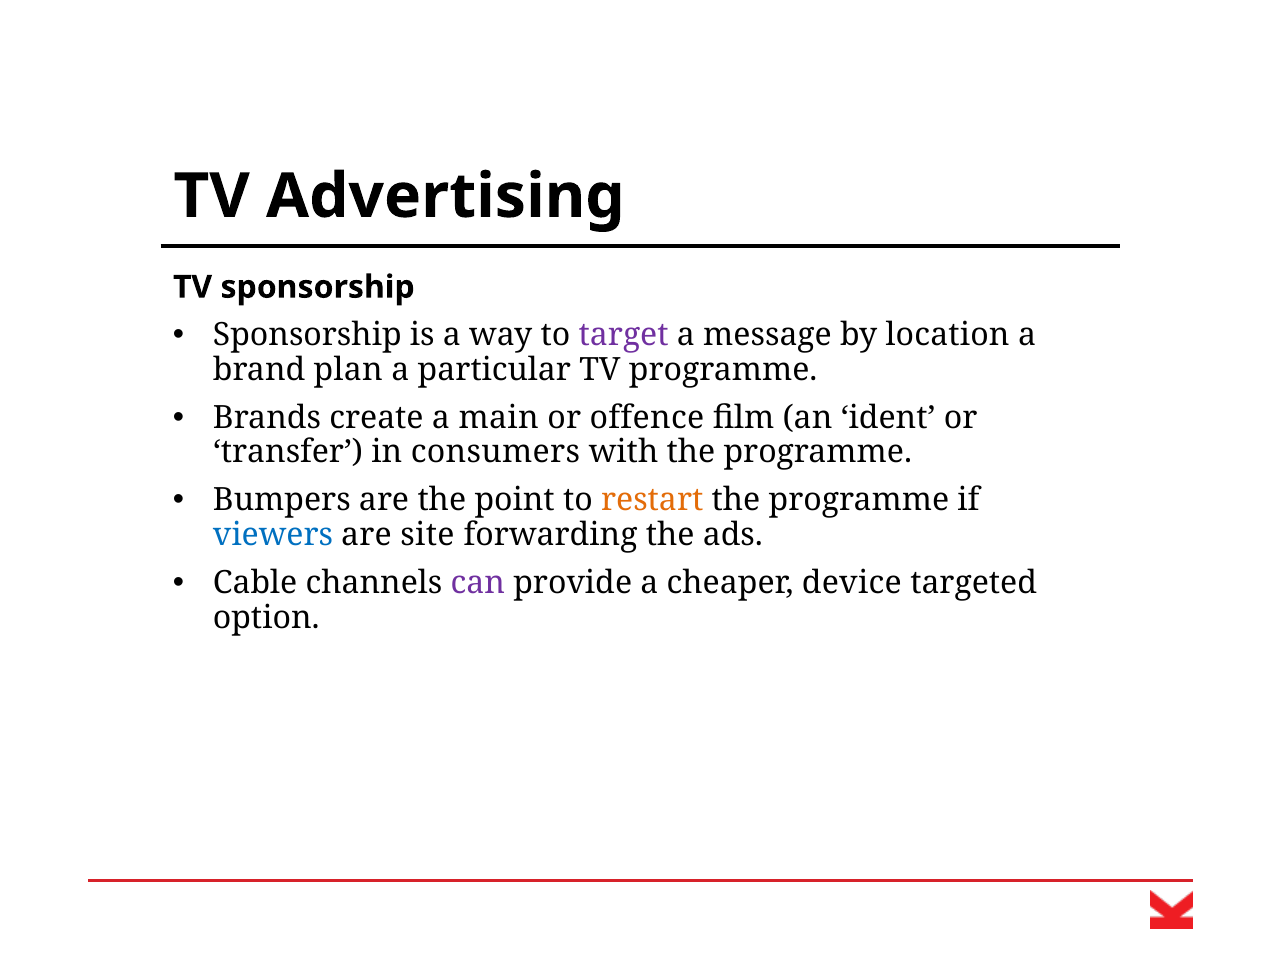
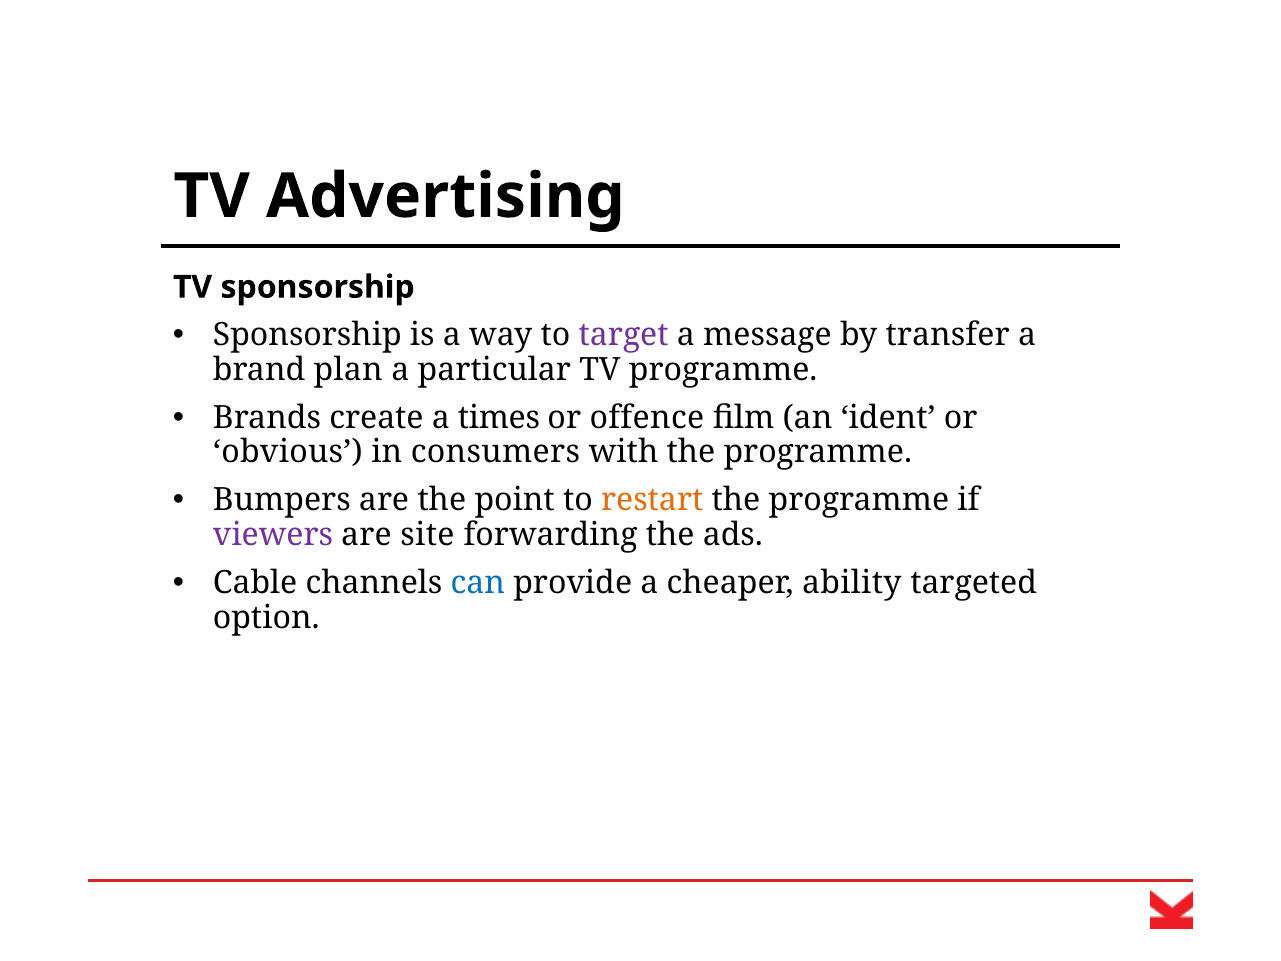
location: location -> transfer
main: main -> times
transfer: transfer -> obvious
viewers colour: blue -> purple
can colour: purple -> blue
device: device -> ability
